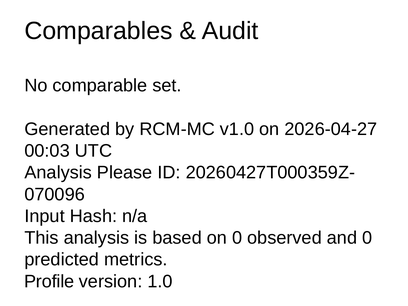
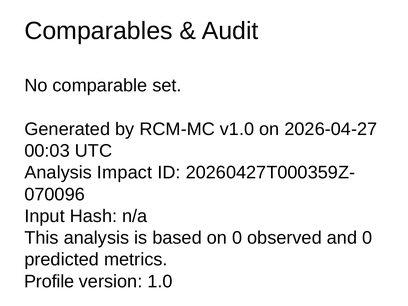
Please: Please -> Impact
